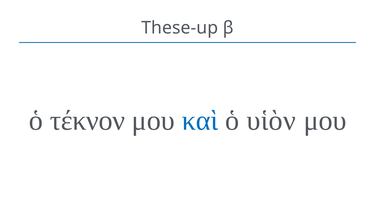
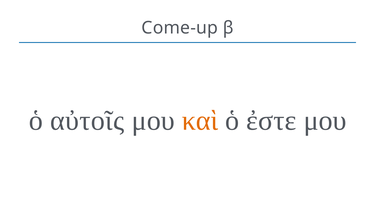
These-up: These-up -> Come-up
τέκνον: τέκνον -> αὐτοῖς
καὶ colour: blue -> orange
υἱὸν: υἱὸν -> ἐστε
